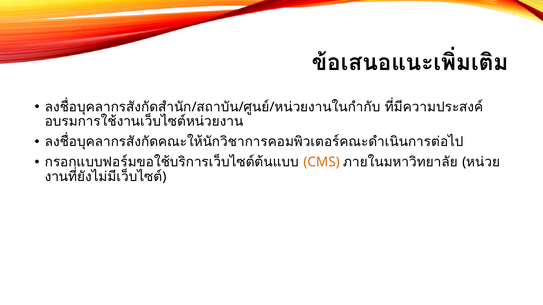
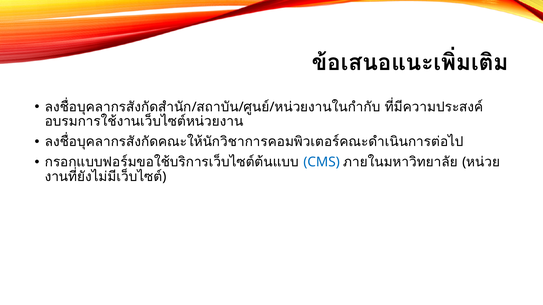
CMS colour: orange -> blue
